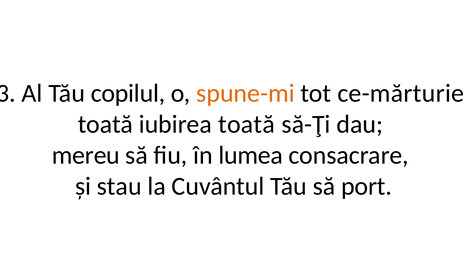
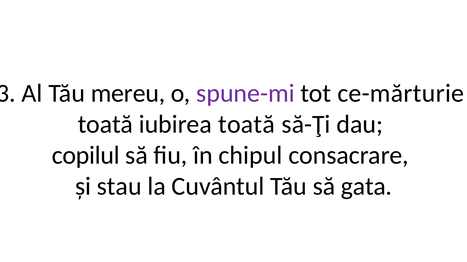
copilul: copilul -> mereu
spune-mi colour: orange -> purple
mereu: mereu -> copilul
lumea: lumea -> chipul
port: port -> gata
